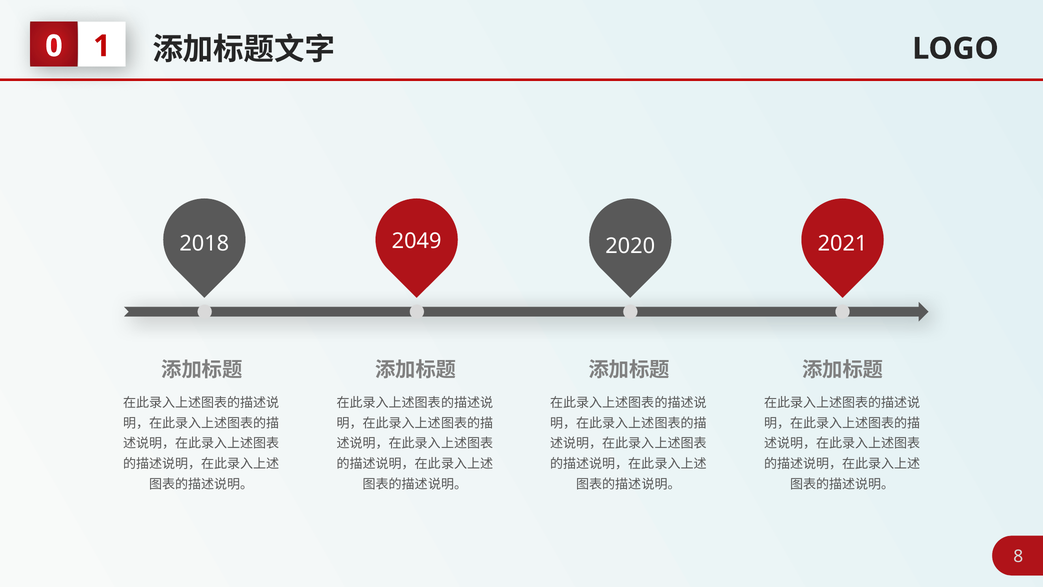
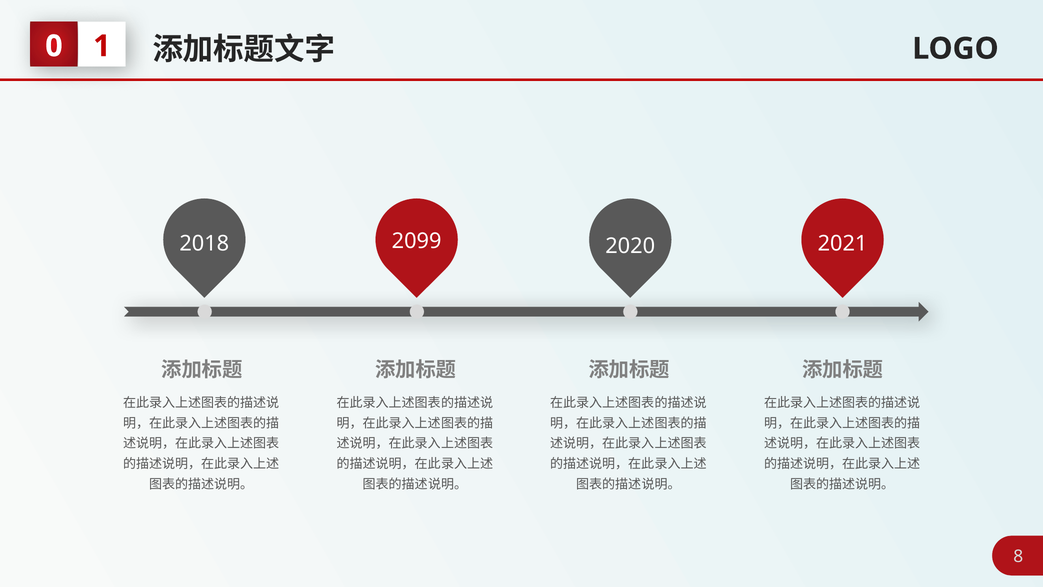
2049: 2049 -> 2099
